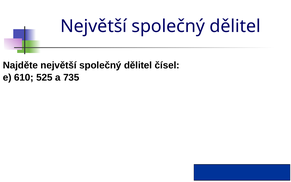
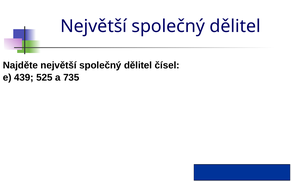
610: 610 -> 439
